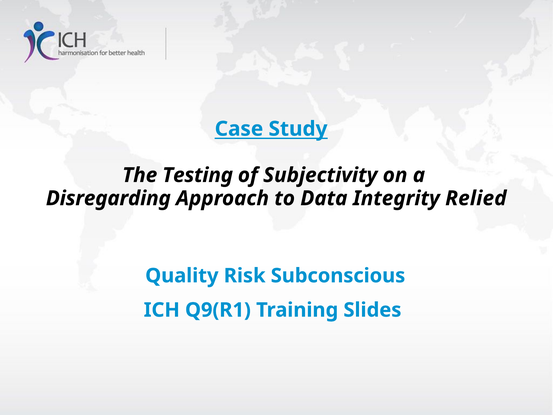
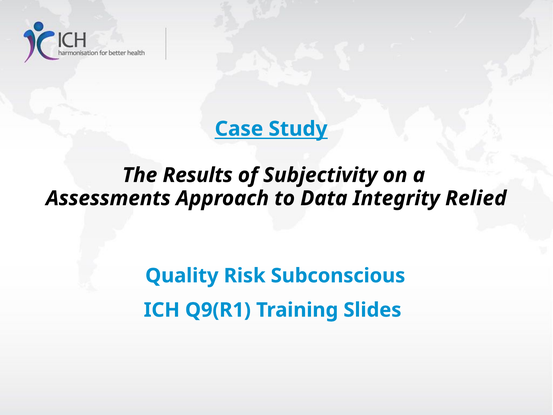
Testing: Testing -> Results
Disregarding: Disregarding -> Assessments
